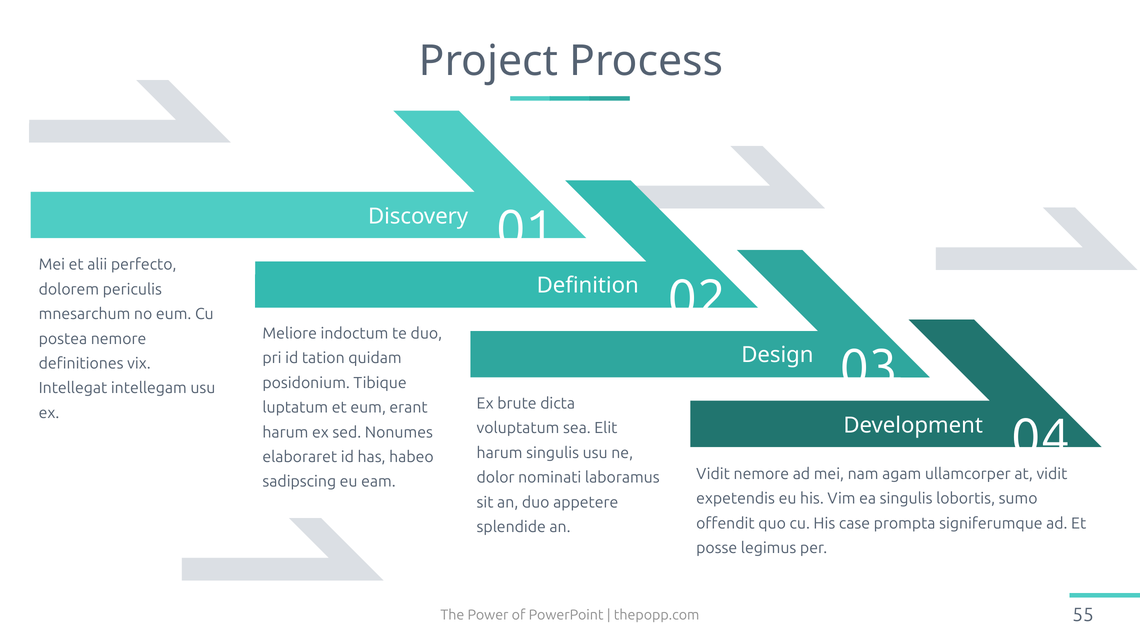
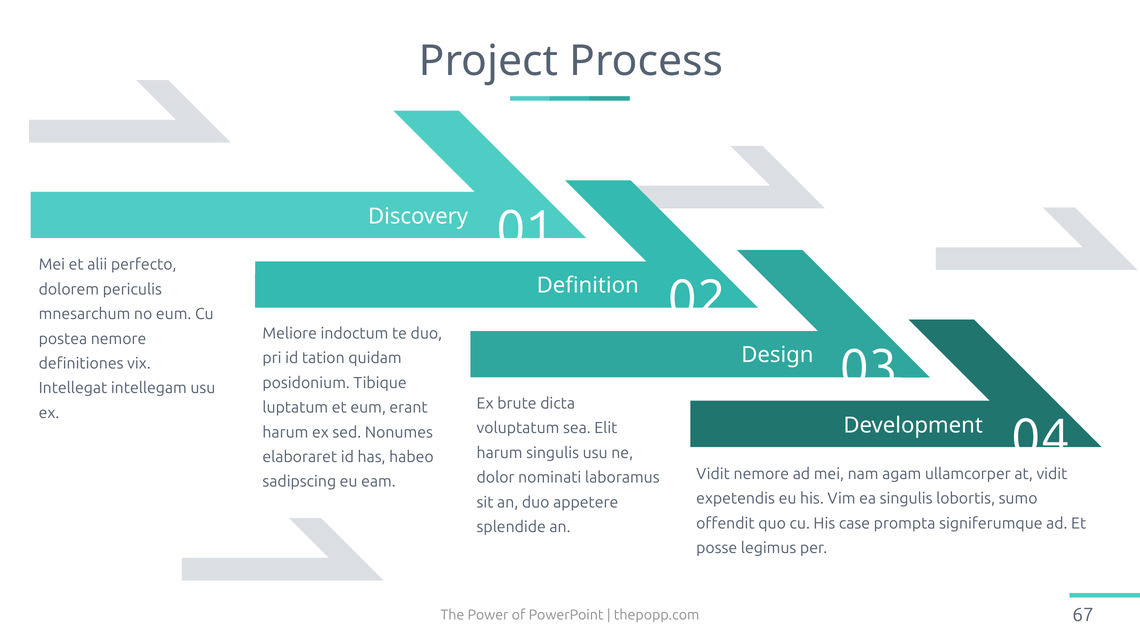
55: 55 -> 67
